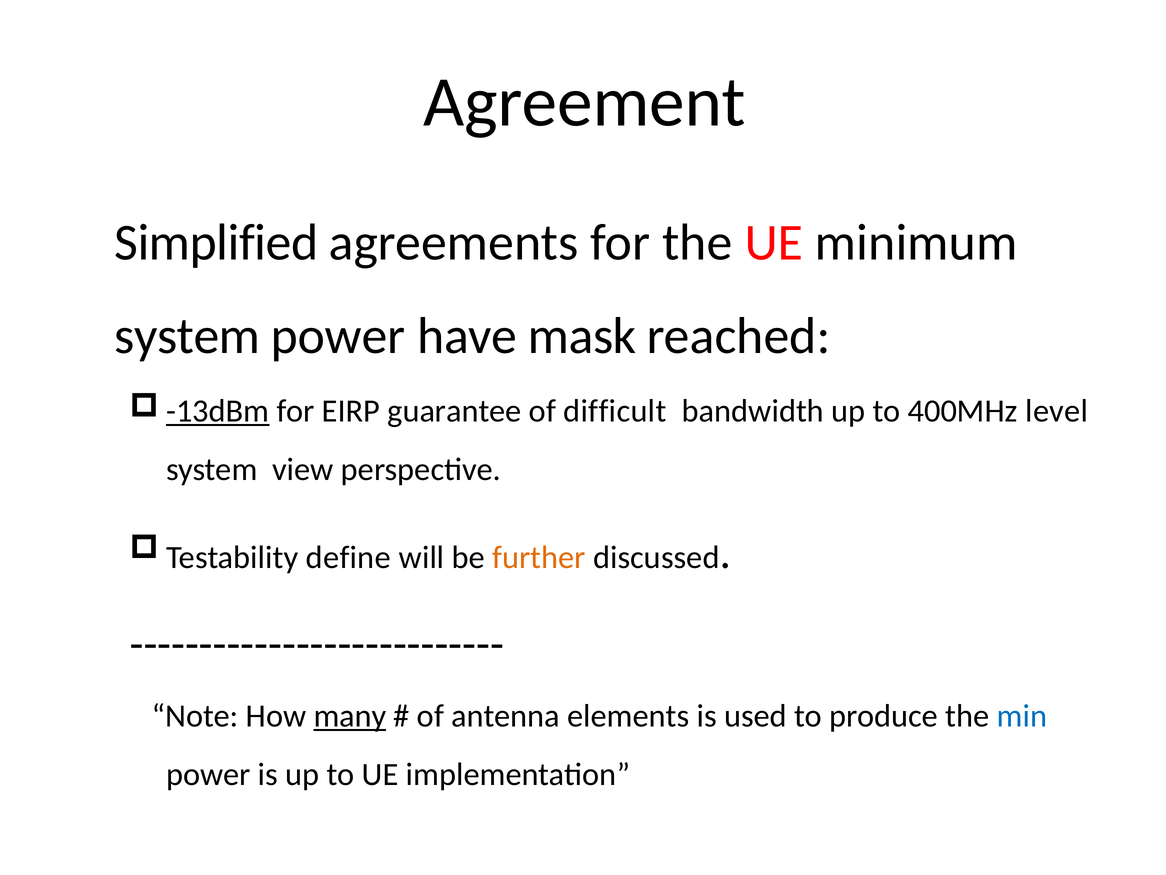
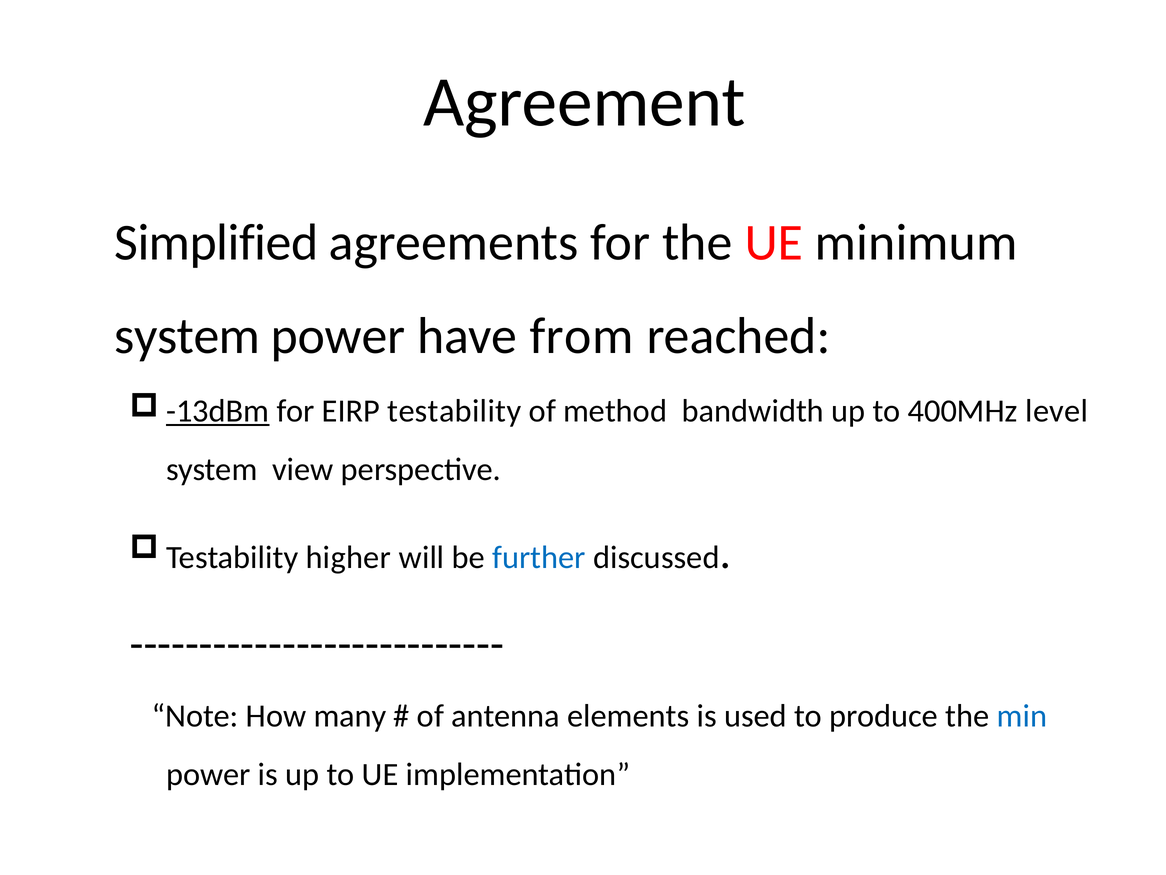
mask: mask -> from
EIRP guarantee: guarantee -> testability
difficult: difficult -> method
define: define -> higher
further colour: orange -> blue
many underline: present -> none
